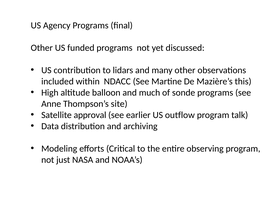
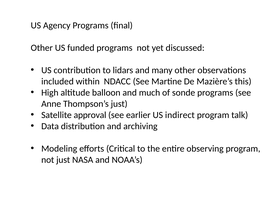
Thompson’s site: site -> just
outflow: outflow -> indirect
